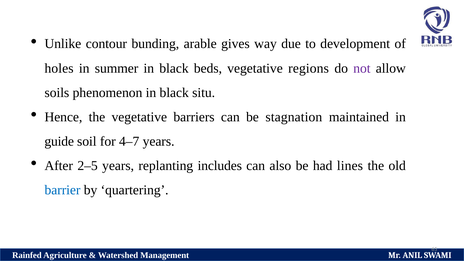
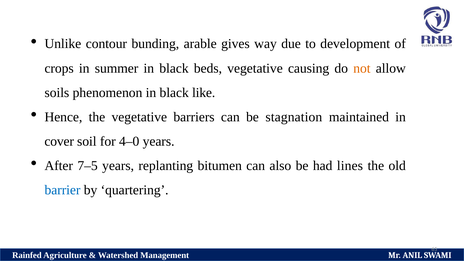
holes: holes -> crops
regions: regions -> causing
not colour: purple -> orange
situ: situ -> like
guide: guide -> cover
4–7: 4–7 -> 4–0
2–5: 2–5 -> 7–5
includes: includes -> bitumen
